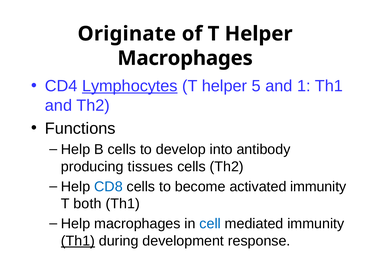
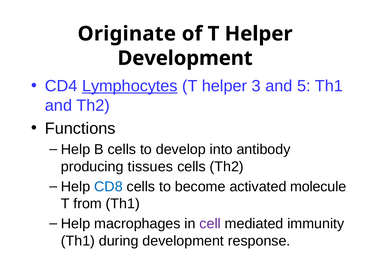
Macrophages at (185, 58): Macrophages -> Development
5: 5 -> 3
1: 1 -> 5
activated immunity: immunity -> molecule
both: both -> from
cell colour: blue -> purple
Th1 at (78, 241) underline: present -> none
